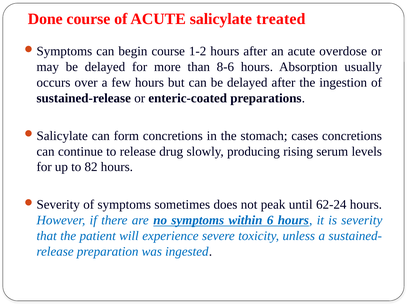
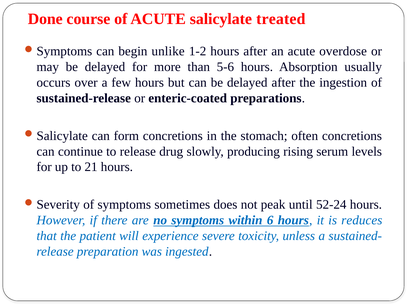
begin course: course -> unlike
8-6: 8-6 -> 5-6
cases: cases -> often
82: 82 -> 21
62-24: 62-24 -> 52-24
severity: severity -> reduces
